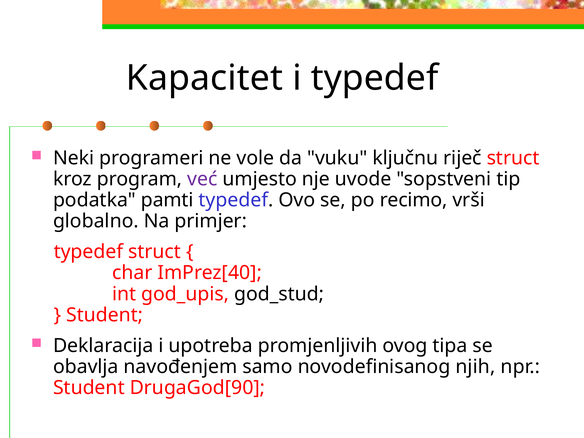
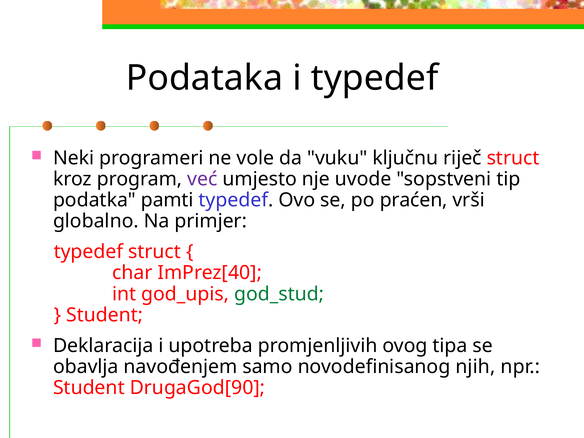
Kapacitet: Kapacitet -> Podataka
recimo: recimo -> praćen
god_stud colour: black -> green
